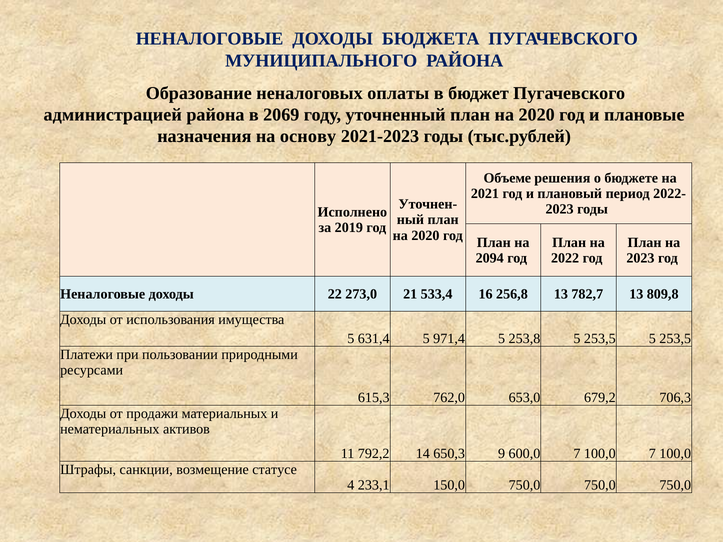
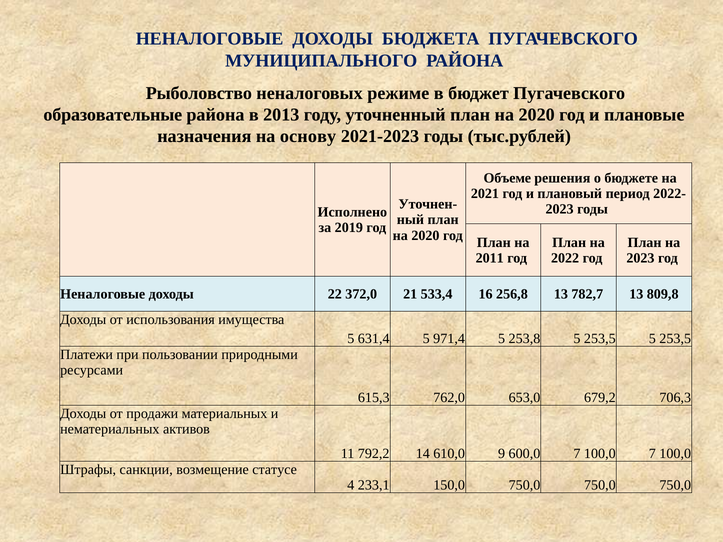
Образование: Образование -> Рыболовство
оплаты: оплаты -> режиме
администрацией: администрацией -> образовательные
2069: 2069 -> 2013
2094: 2094 -> 2011
273,0: 273,0 -> 372,0
650,3: 650,3 -> 610,0
